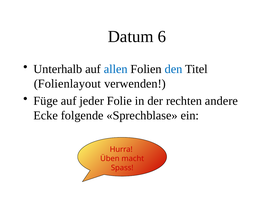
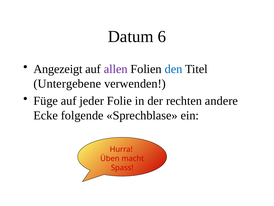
Unterhalb: Unterhalb -> Angezeigt
allen colour: blue -> purple
Folienlayout: Folienlayout -> Untergebene
